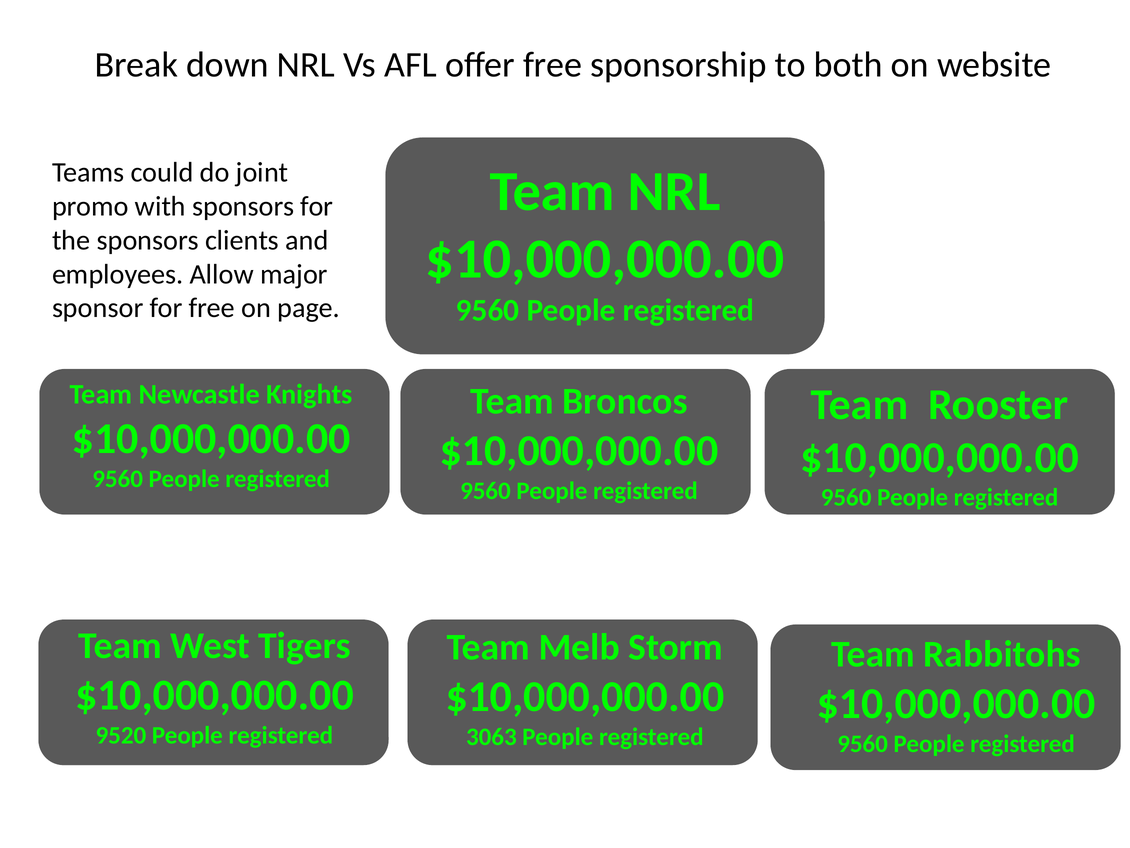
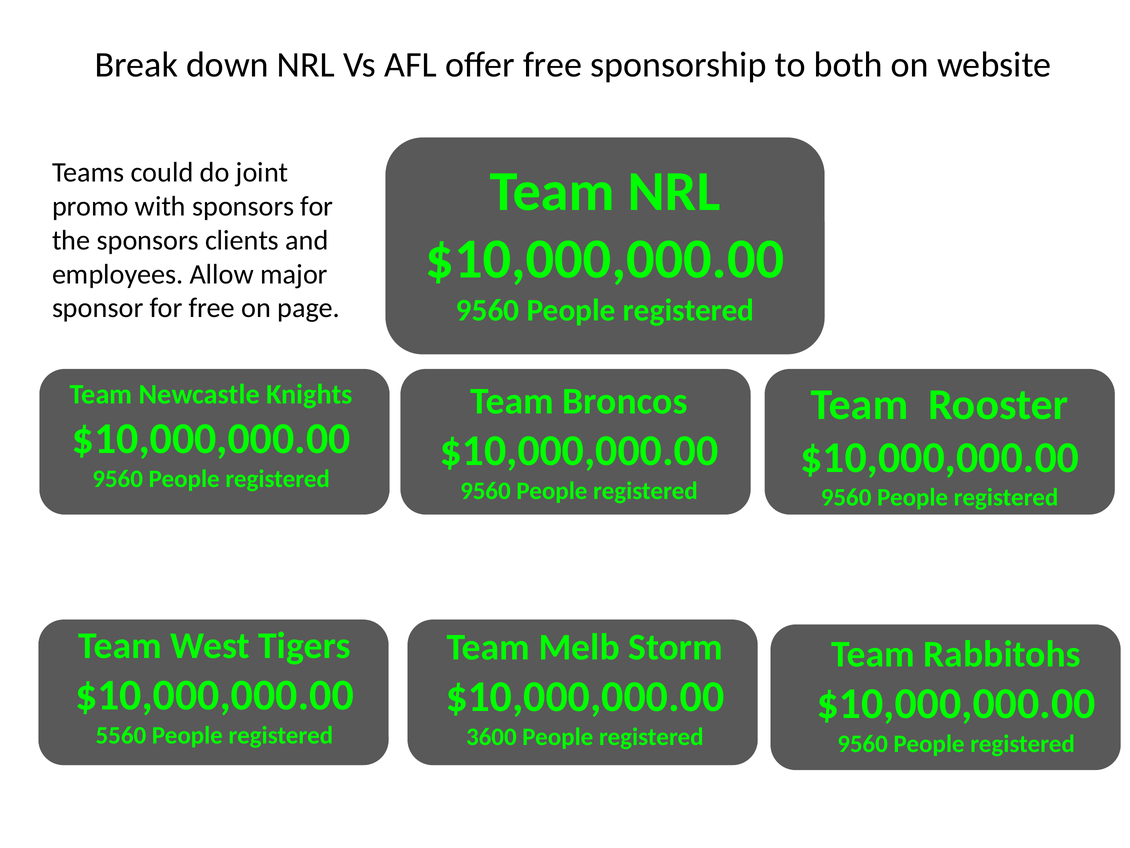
9520: 9520 -> 5560
3063: 3063 -> 3600
